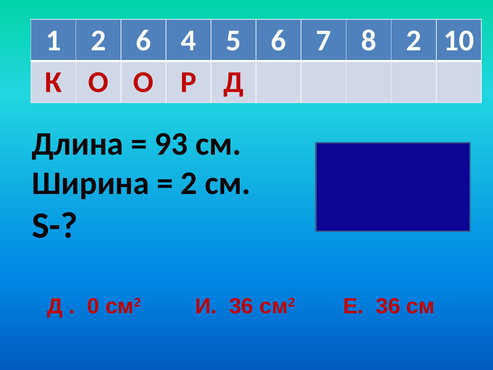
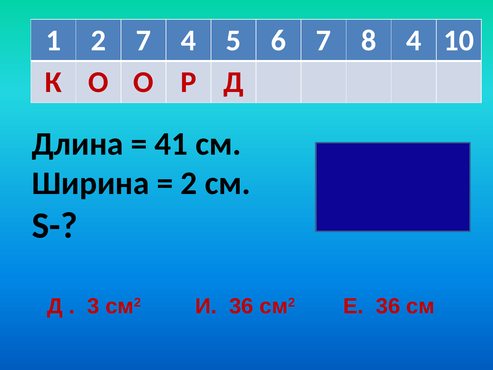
2 6: 6 -> 7
8 2: 2 -> 4
93: 93 -> 41
0: 0 -> 3
